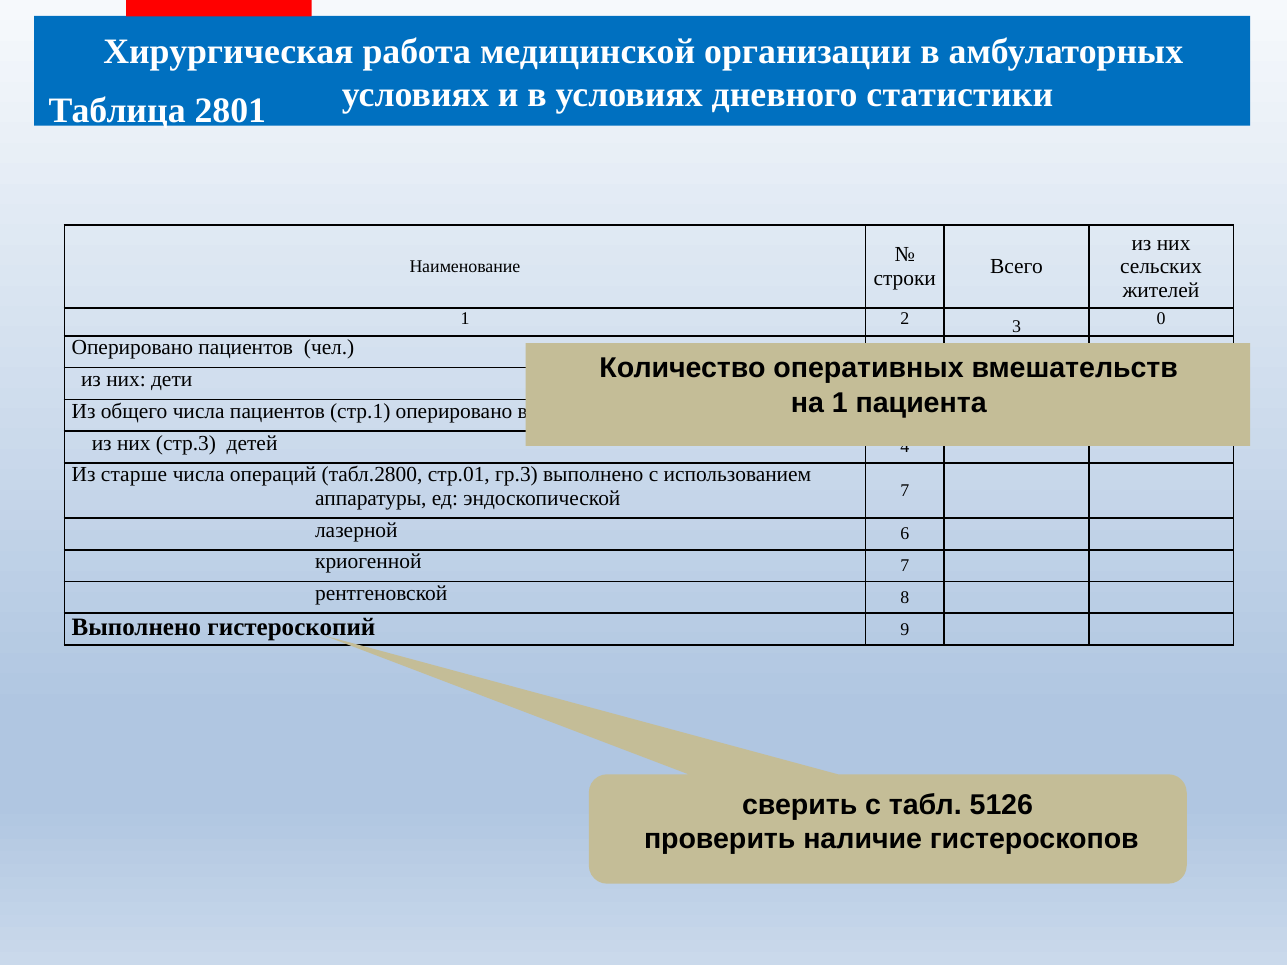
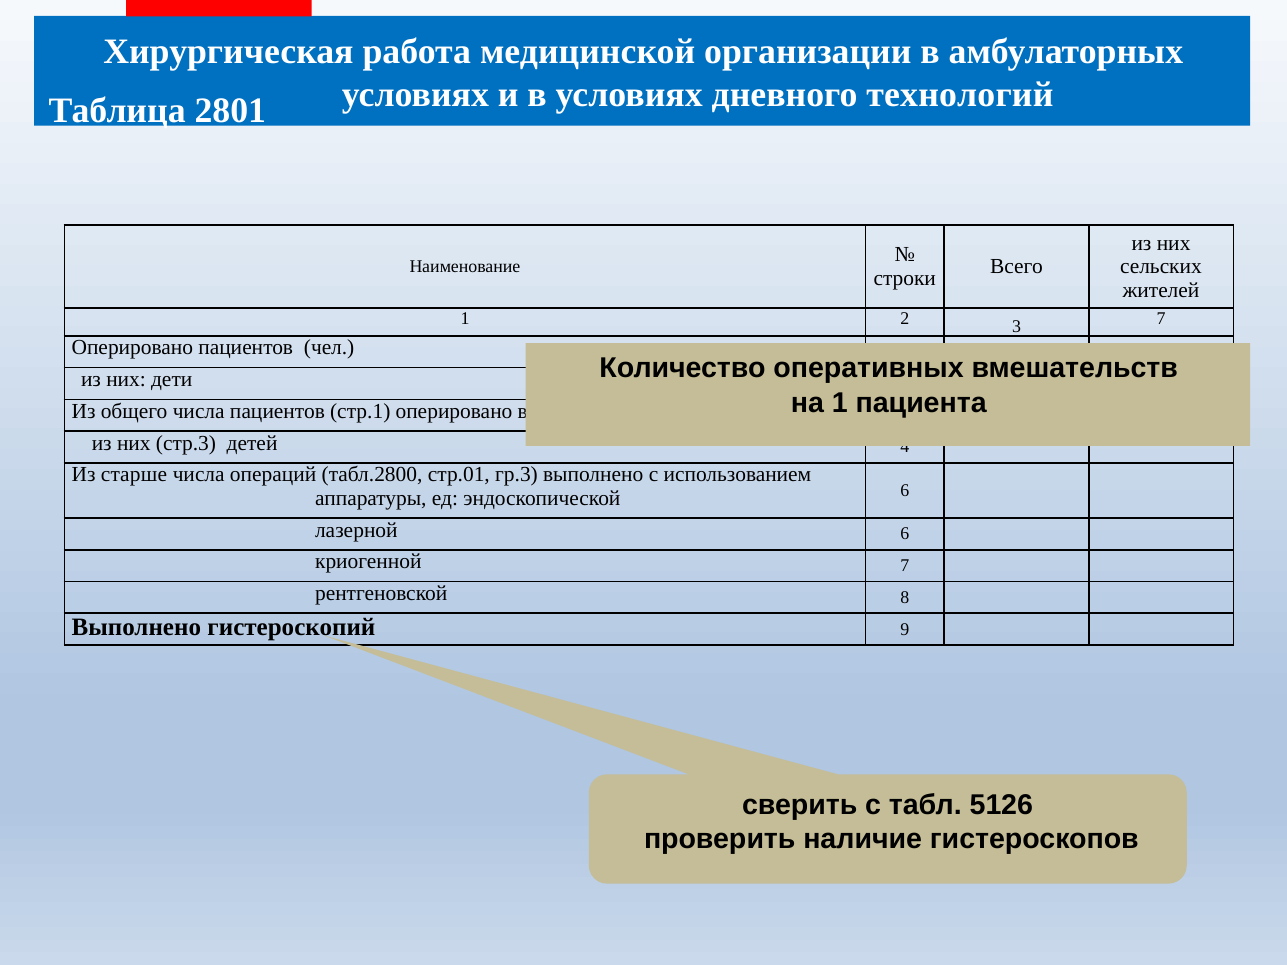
статистики: статистики -> технологий
3 0: 0 -> 7
эндоскопической 7: 7 -> 6
